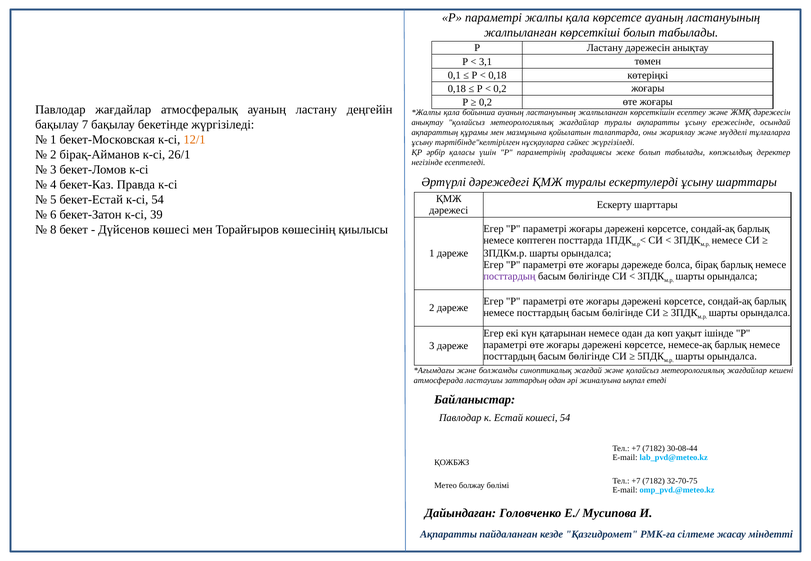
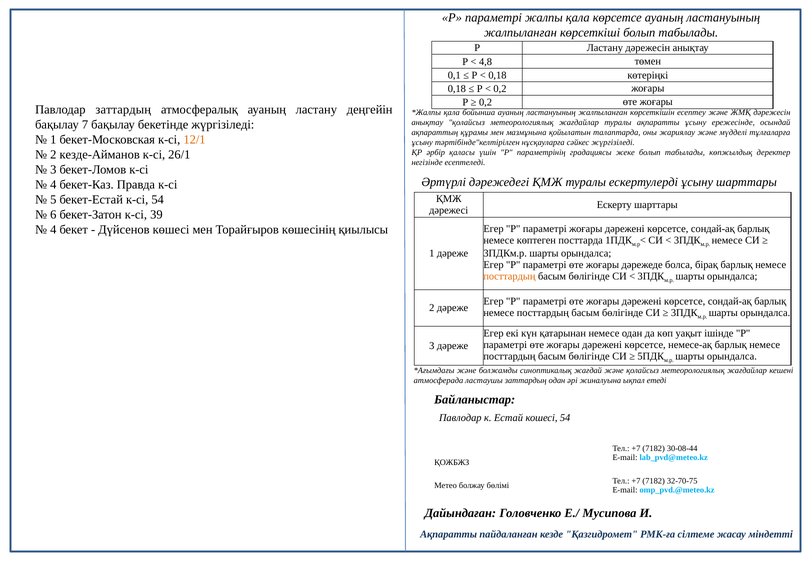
3,1: 3,1 -> 4,8
Павлодар жағдайлар: жағдайлар -> заттардың
бірақ-Айманов: бірақ-Айманов -> кезде-Айманов
8 at (53, 230): 8 -> 4
посттардың at (509, 277) colour: purple -> orange
